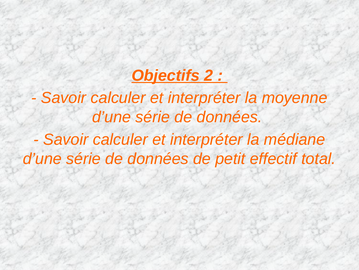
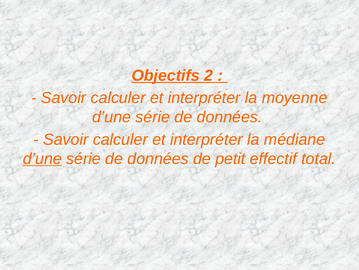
d’une at (42, 158) underline: none -> present
